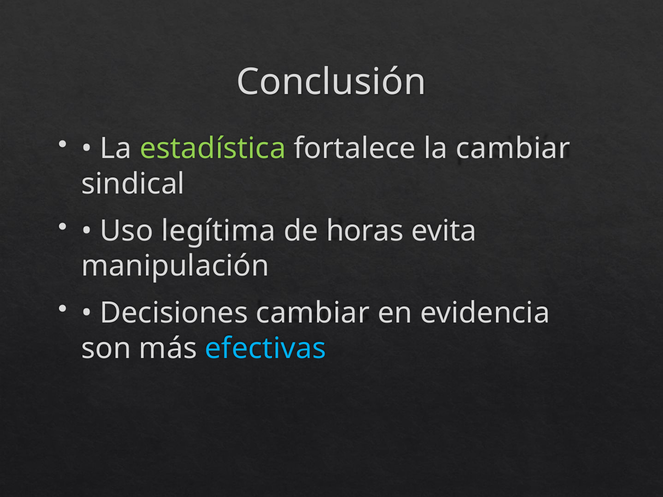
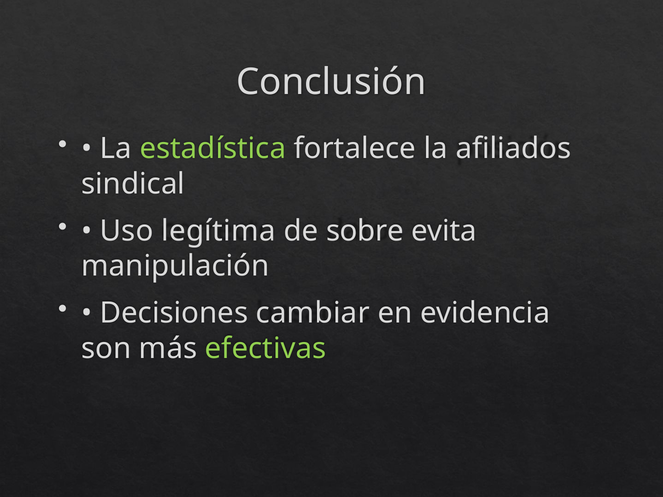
la cambiar: cambiar -> afiliados
horas: horas -> sobre
efectivas colour: light blue -> light green
